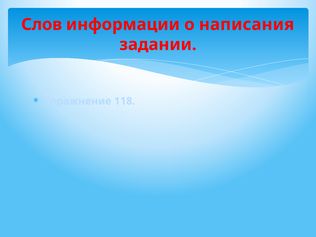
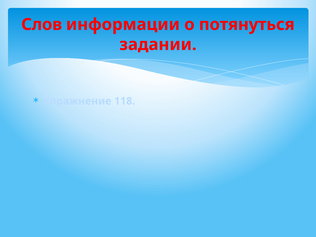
написания: написания -> потянуться
